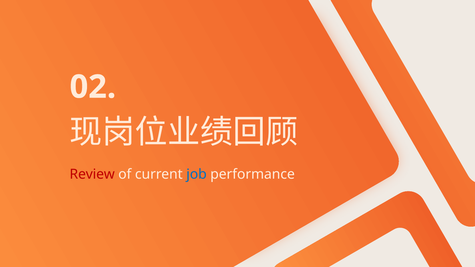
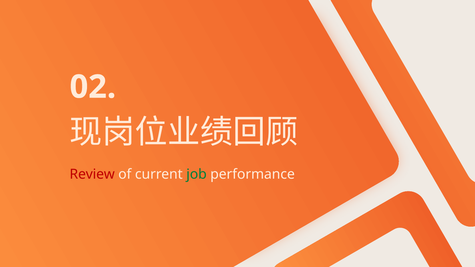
job colour: blue -> green
